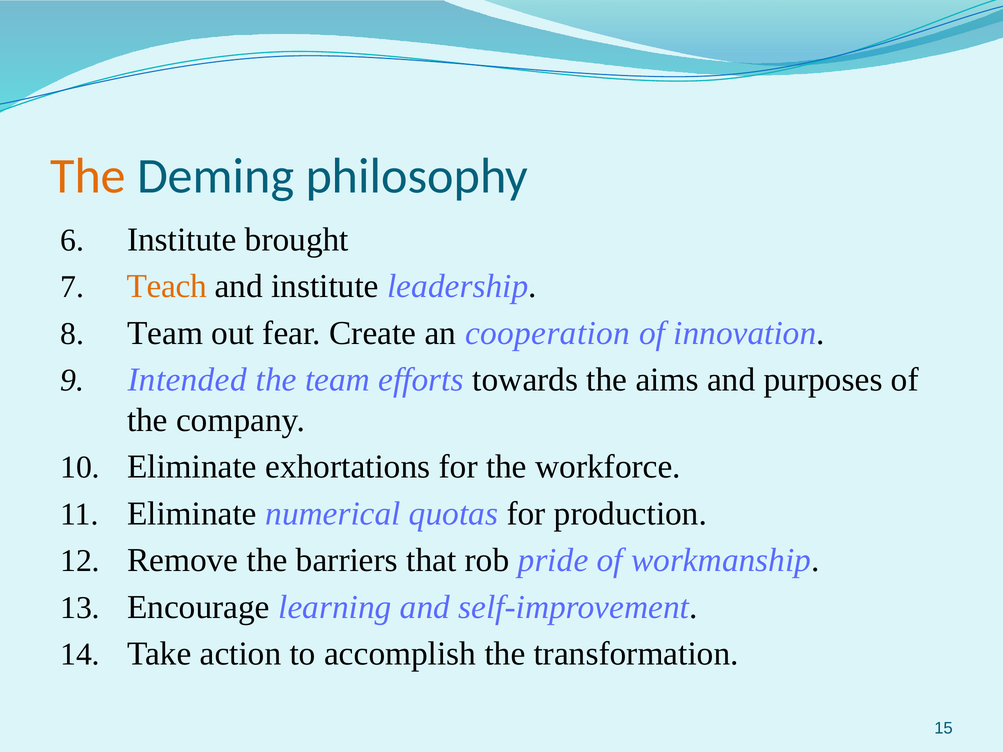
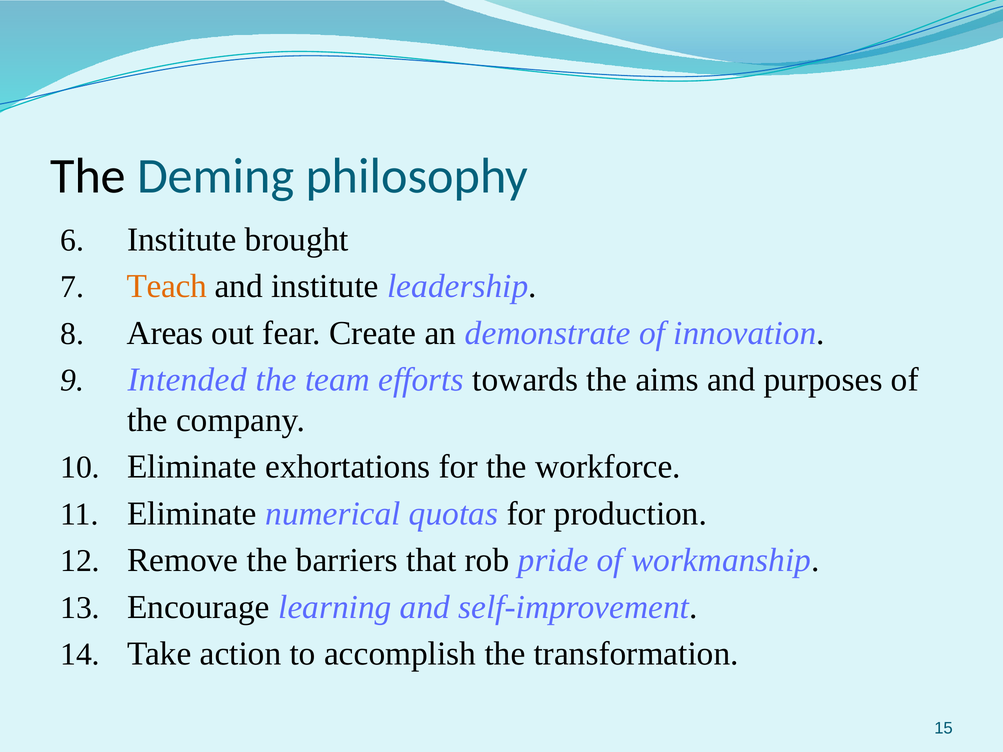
The at (88, 176) colour: orange -> black
Team at (165, 333): Team -> Areas
cooperation: cooperation -> demonstrate
